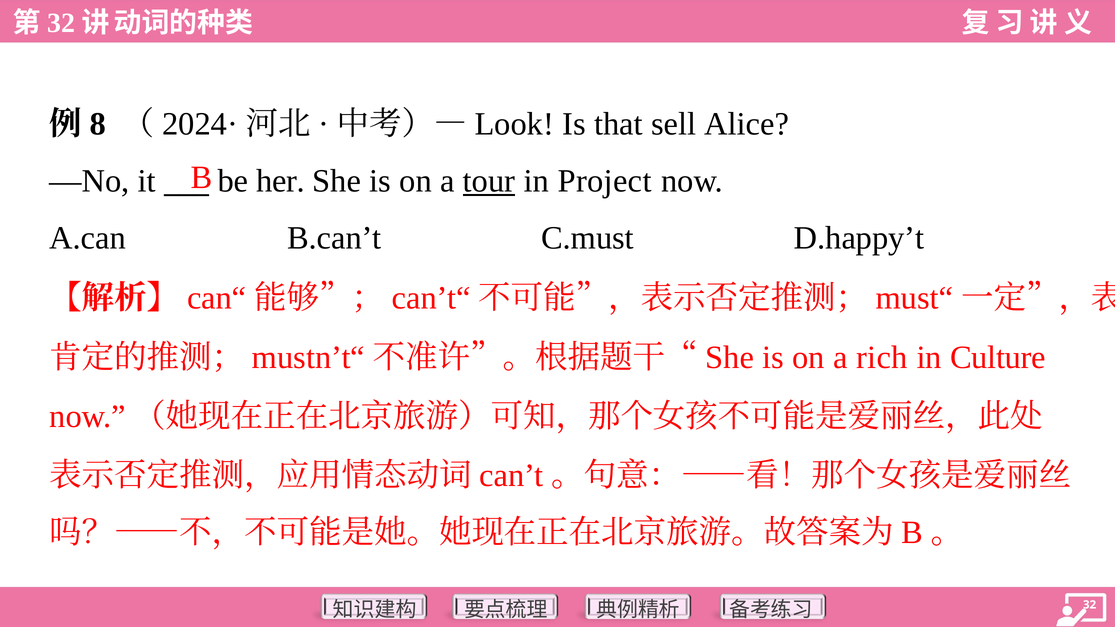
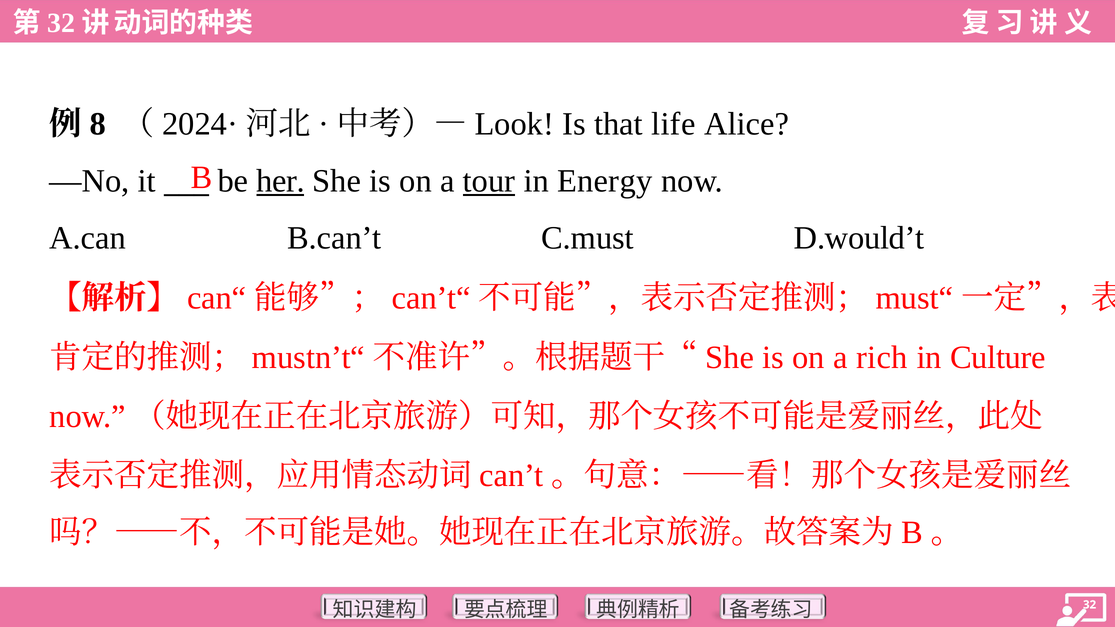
sell: sell -> life
her underline: none -> present
Project: Project -> Energy
D.happy’t: D.happy’t -> D.would’t
